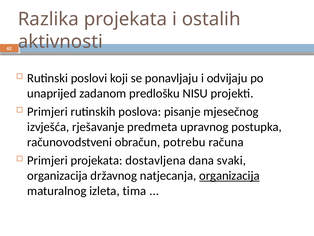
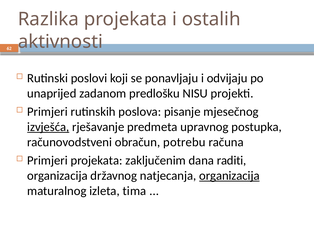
izvješća underline: none -> present
dostavljena: dostavljena -> zaključenim
svaki: svaki -> raditi
